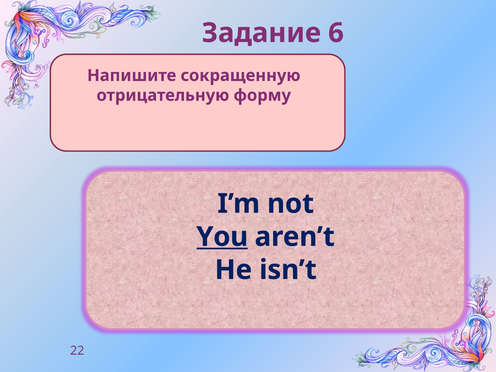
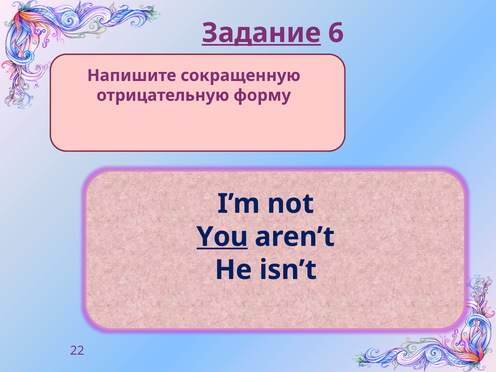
Задание underline: none -> present
